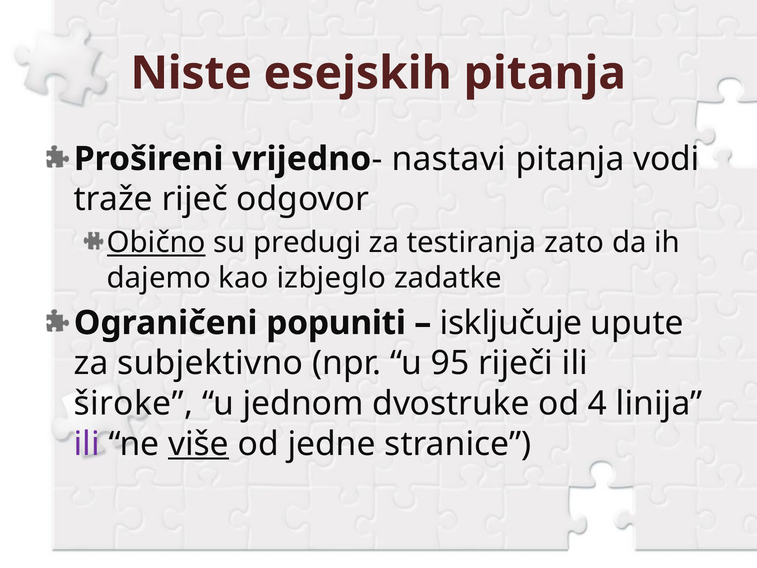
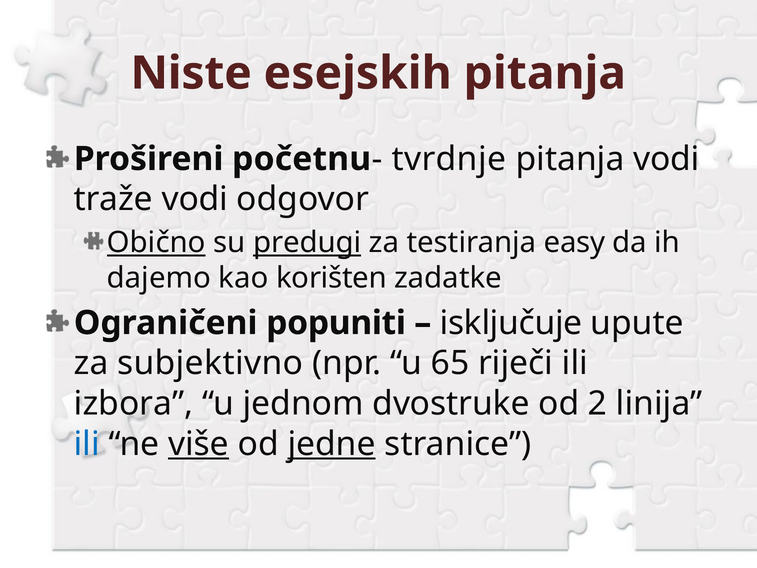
vrijedno: vrijedno -> početnu
nastavi: nastavi -> tvrdnje
traže riječ: riječ -> vodi
predugi underline: none -> present
zato: zato -> easy
izbjeglo: izbjeglo -> korišten
95: 95 -> 65
široke: široke -> izbora
4: 4 -> 2
ili at (87, 444) colour: purple -> blue
jedne underline: none -> present
